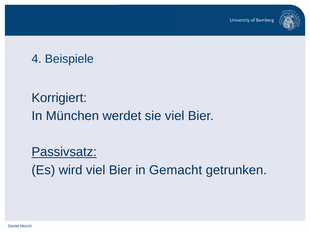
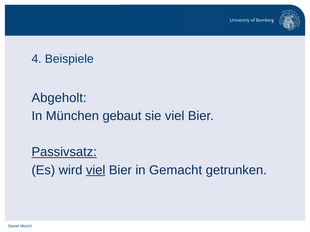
Korrigiert: Korrigiert -> Abgeholt
werdet: werdet -> gebaut
viel at (96, 170) underline: none -> present
